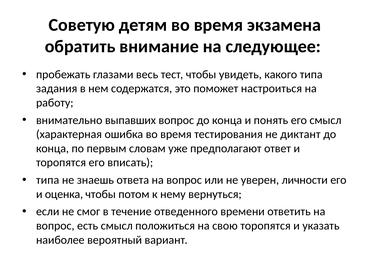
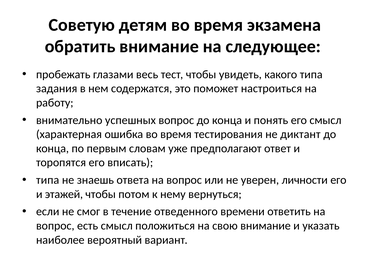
выпавших: выпавших -> успешных
оценка: оценка -> этажей
свою торопятся: торопятся -> внимание
